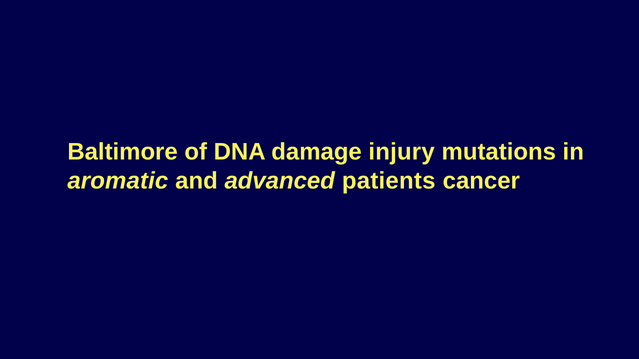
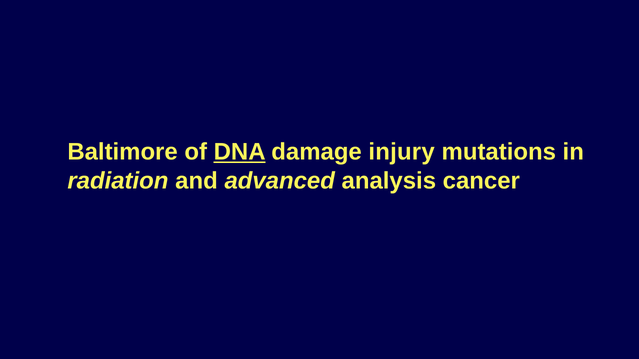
DNA underline: none -> present
aromatic: aromatic -> radiation
patients: patients -> analysis
